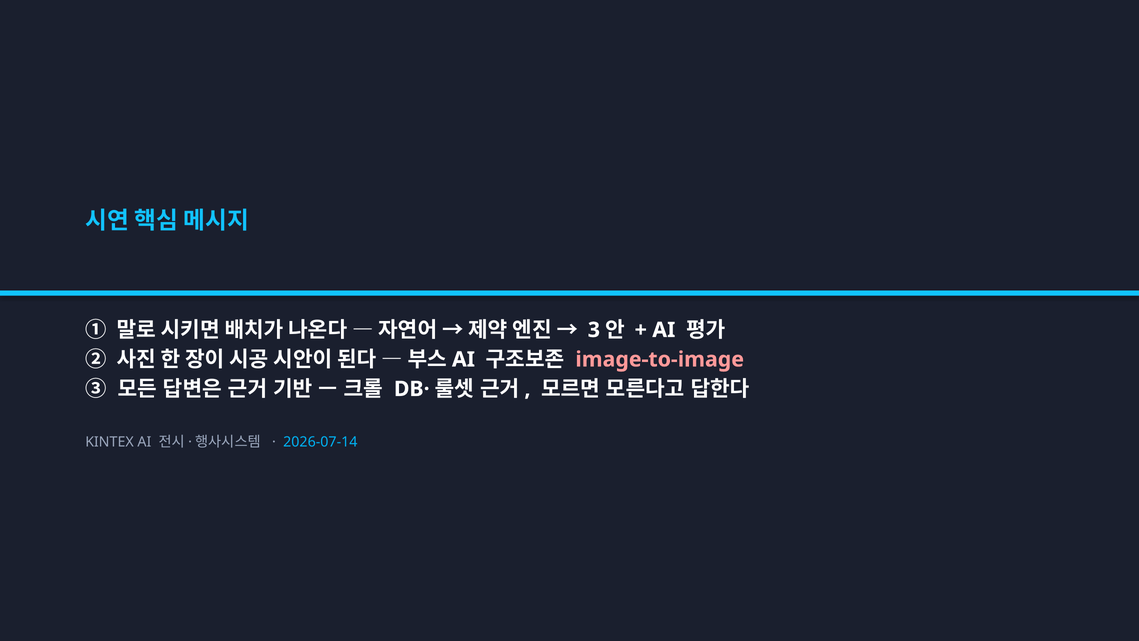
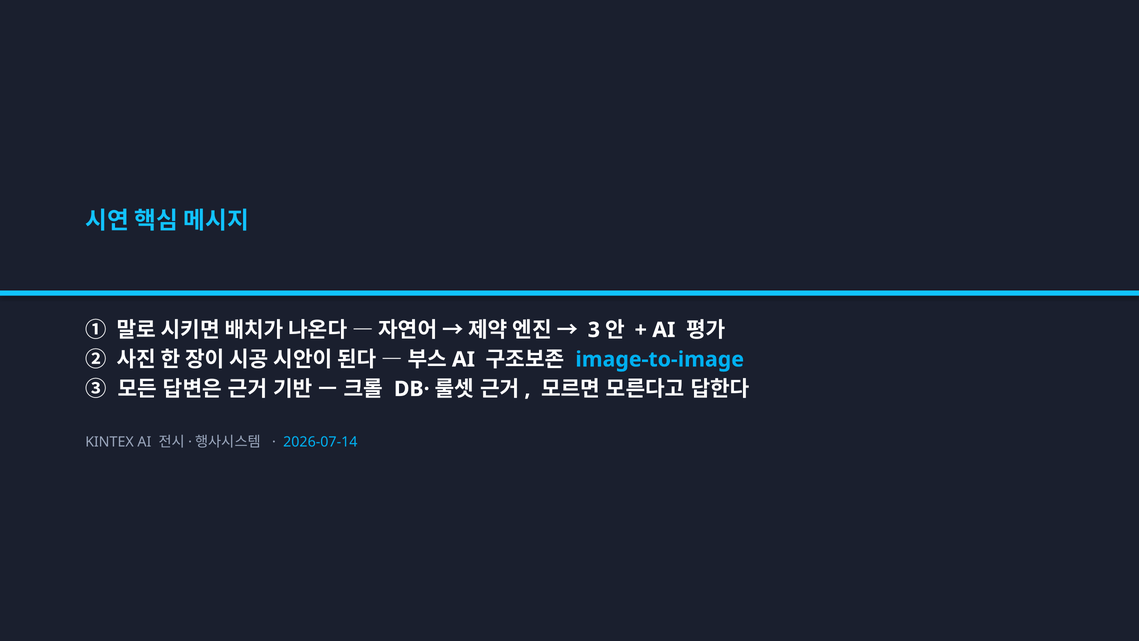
image-to-image colour: pink -> light blue
